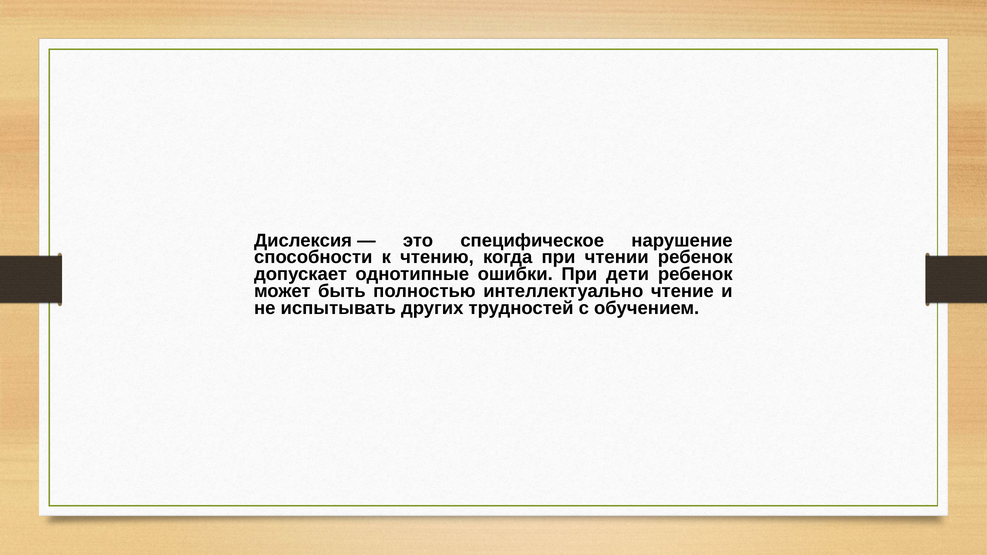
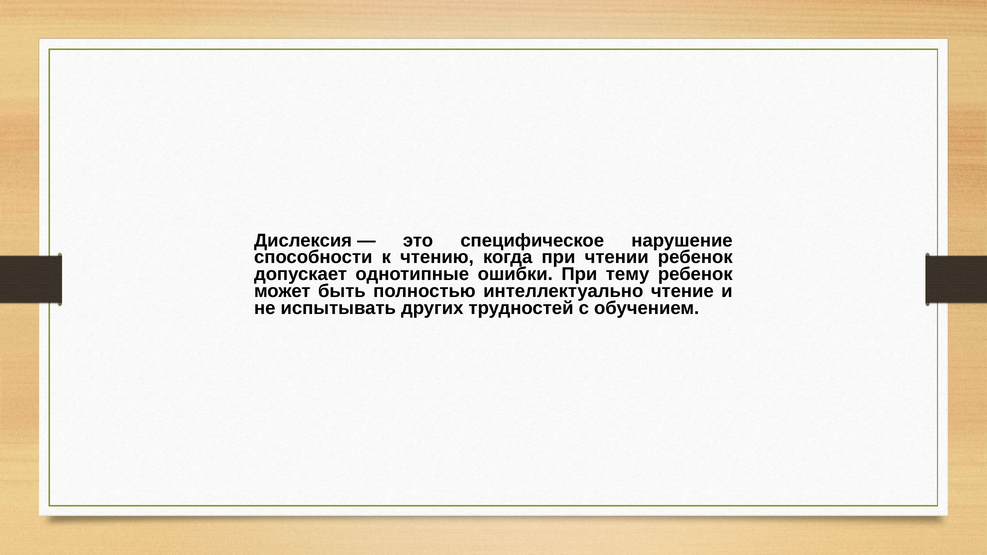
дети: дети -> тему
